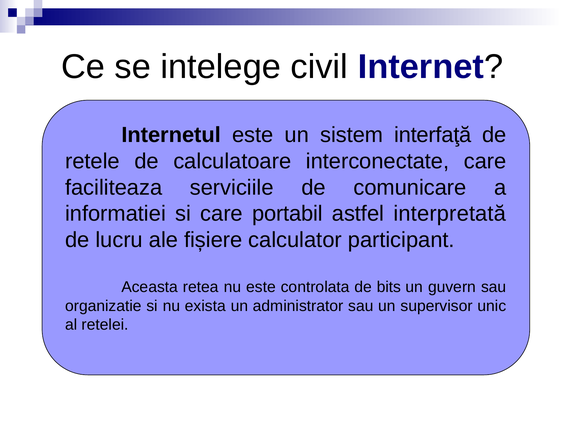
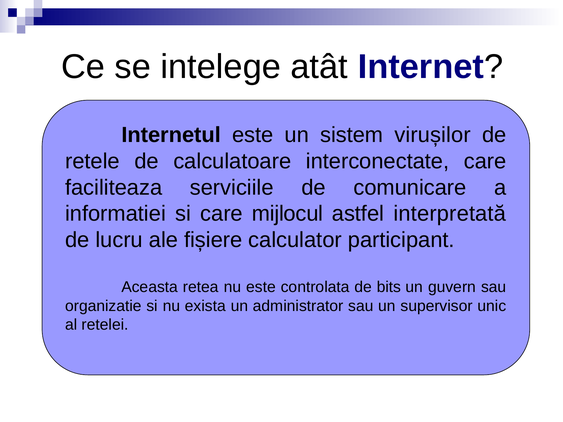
civil: civil -> atât
interfaţă: interfaţă -> virușilor
portabil: portabil -> mijlocul
